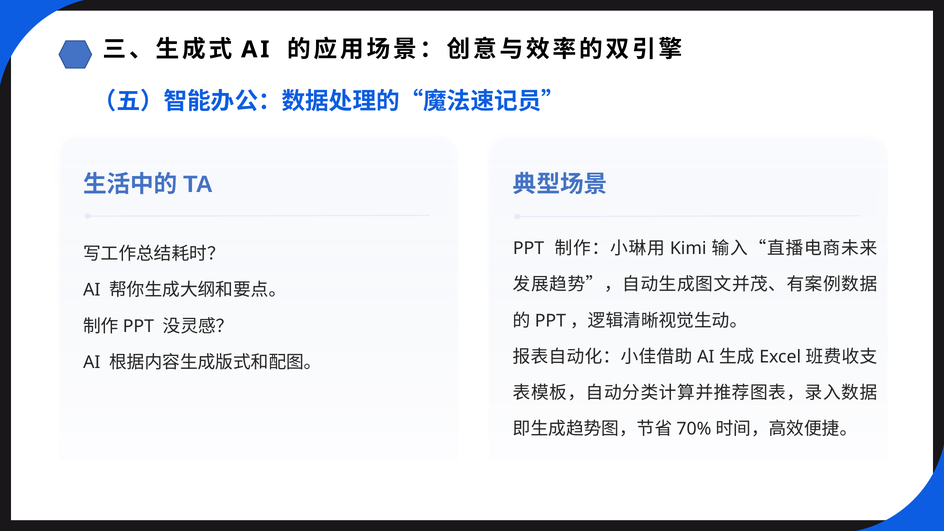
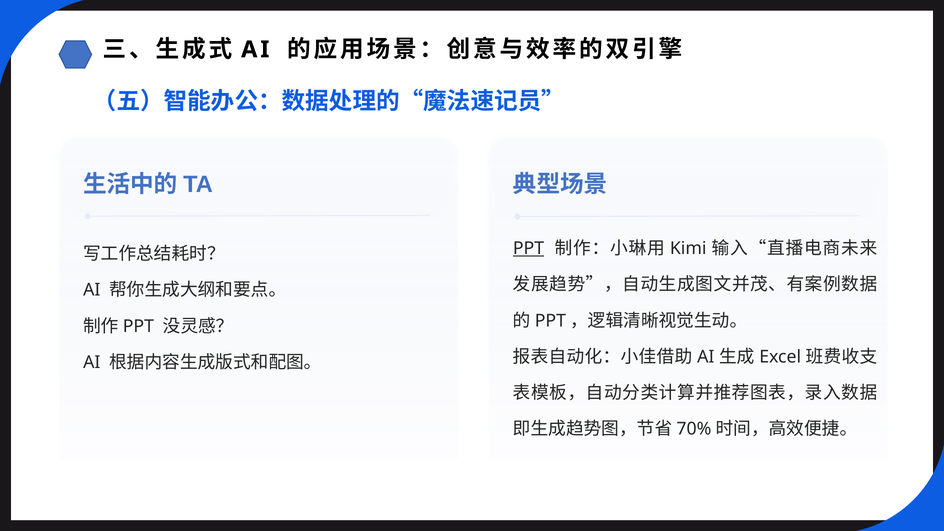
PPT underline: none -> present
